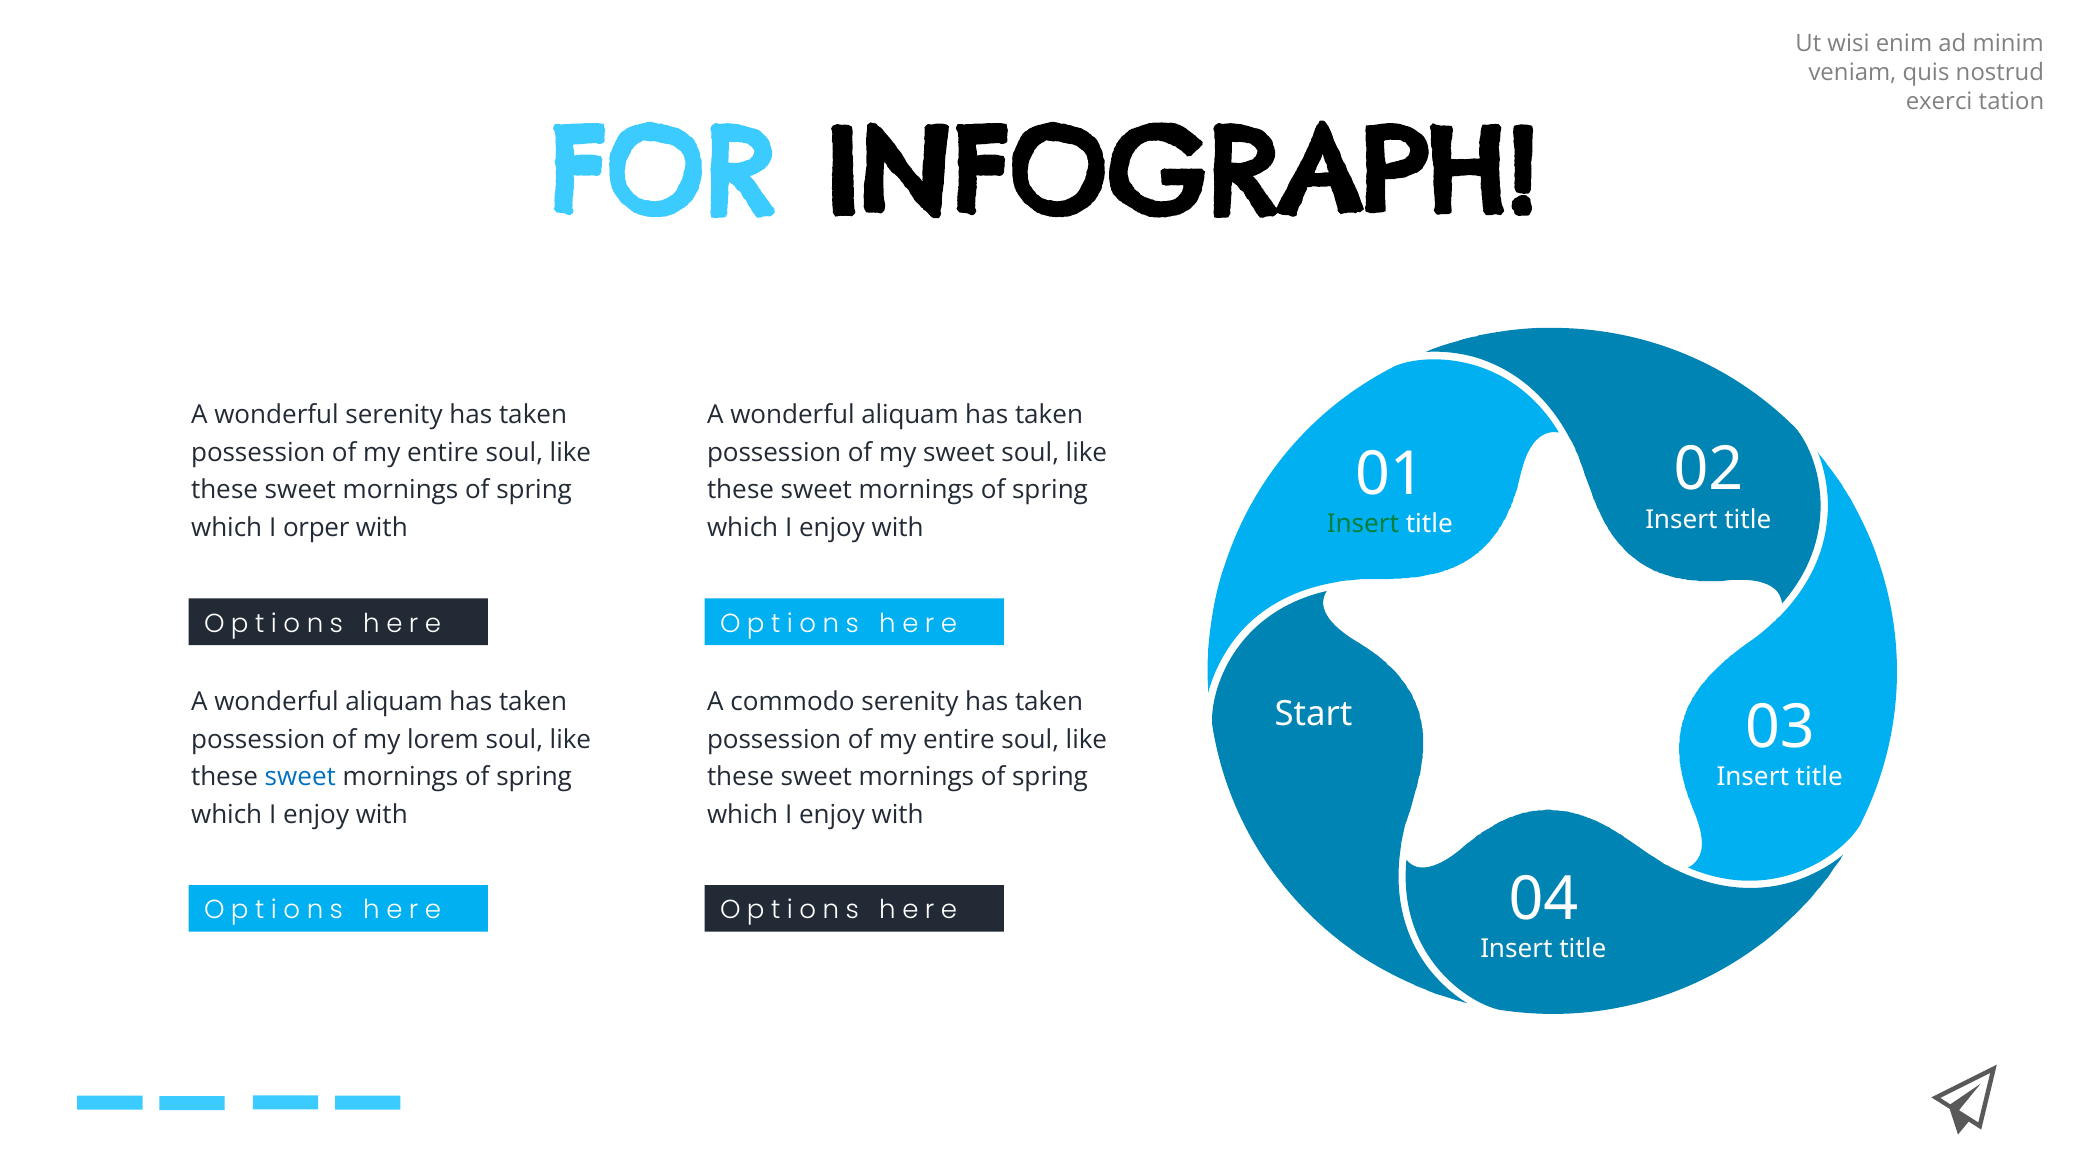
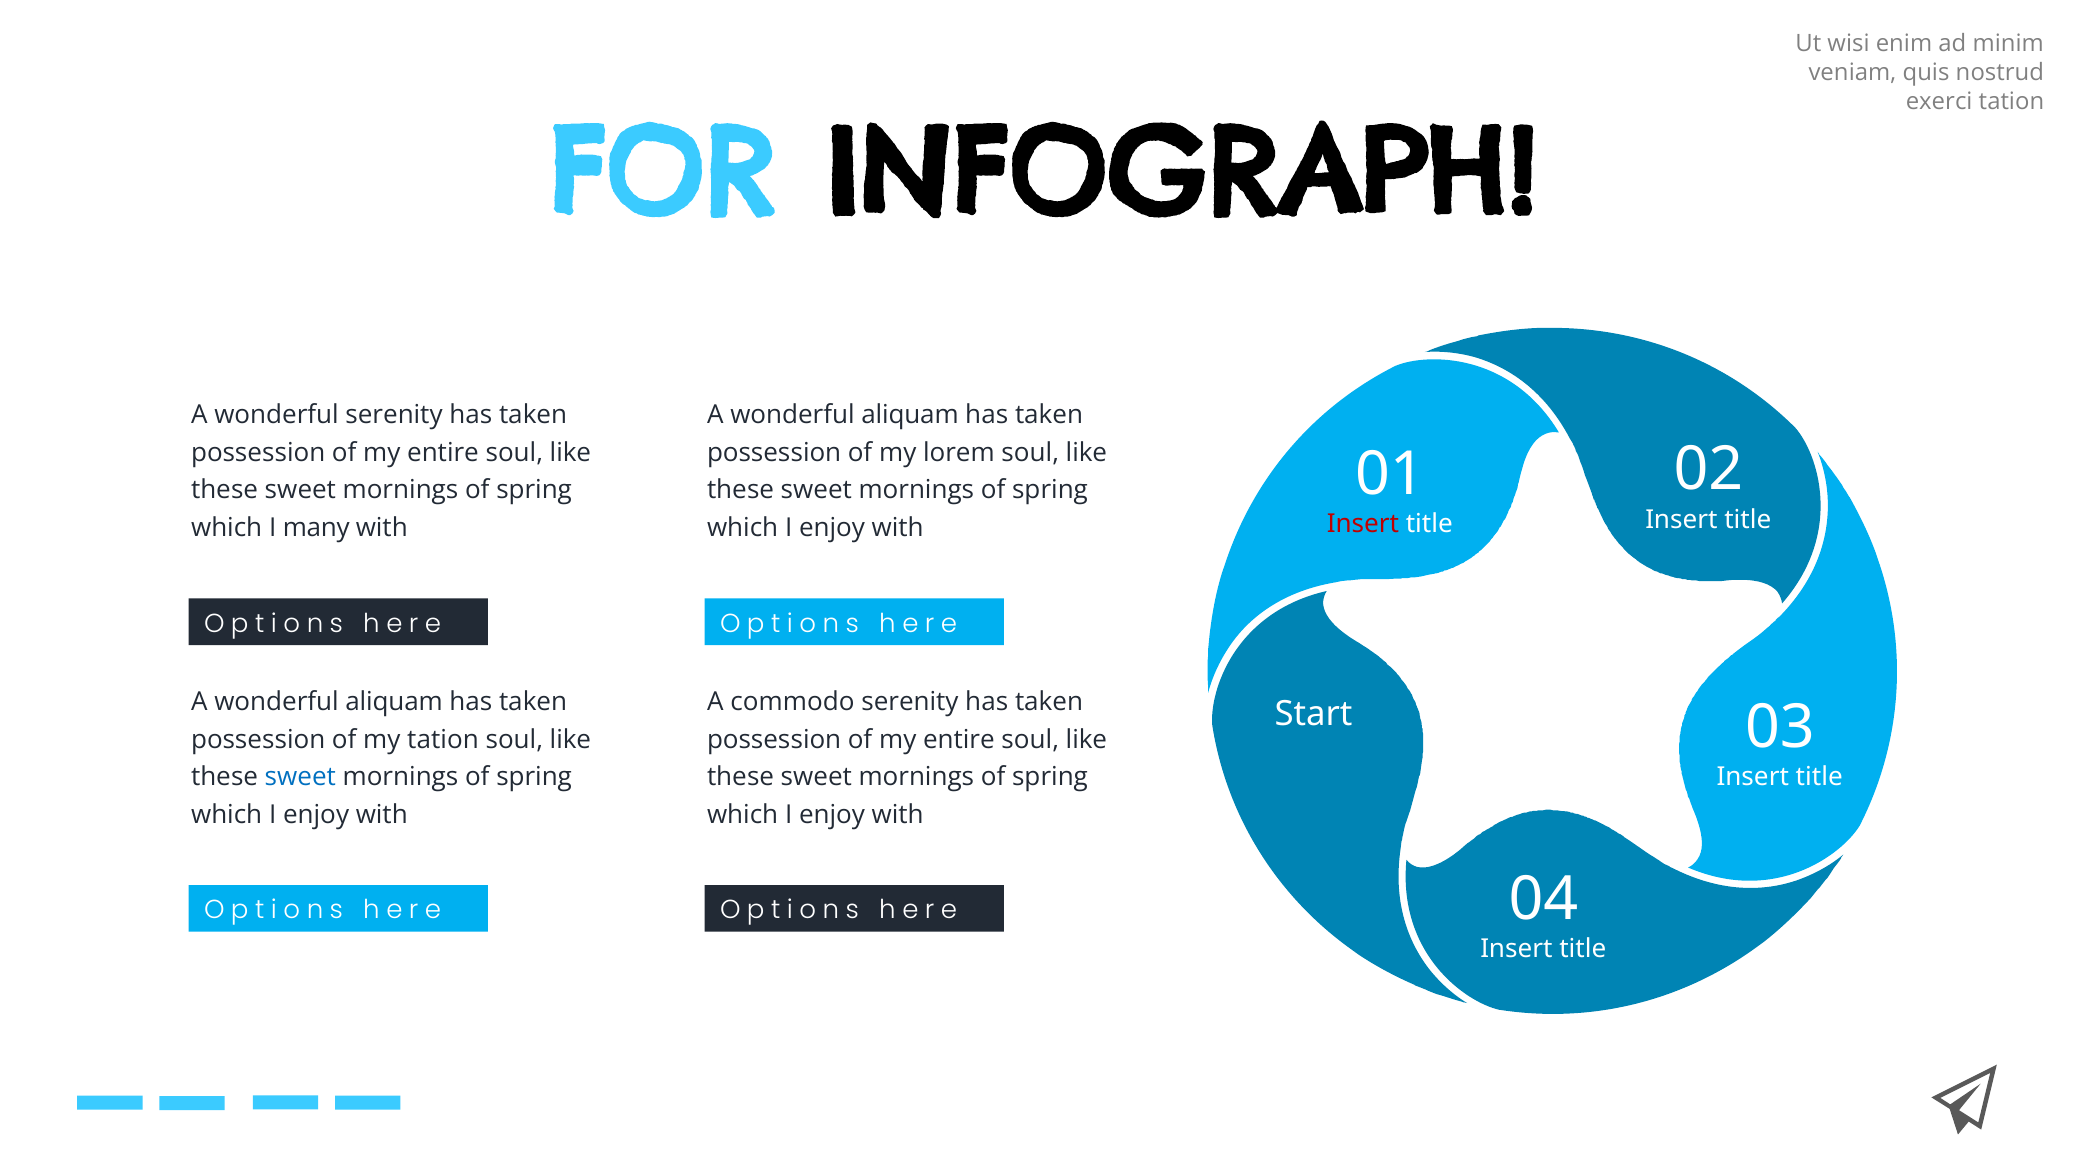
my sweet: sweet -> lorem
Insert at (1363, 524) colour: green -> red
orper: orper -> many
my lorem: lorem -> tation
